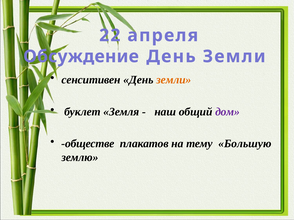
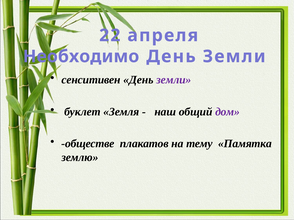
Обсуждение: Обсуждение -> Необходимо
земли at (174, 80) colour: orange -> purple
Большую: Большую -> Памятка
